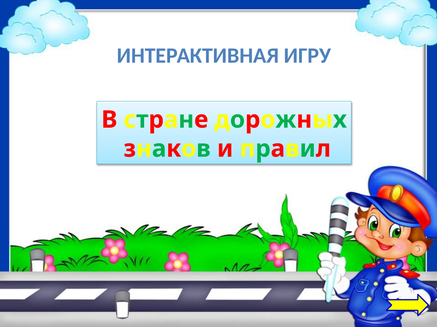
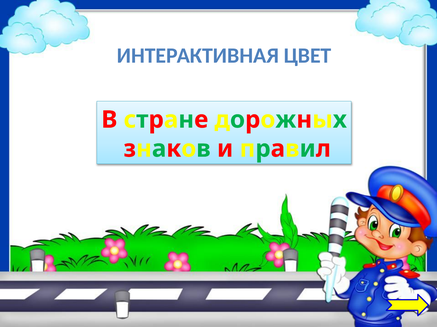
ИГРУ: ИГРУ -> ЦВЕТ
